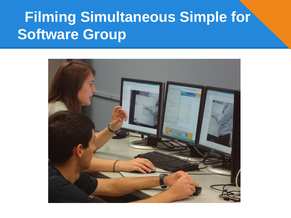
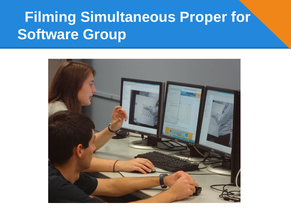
Simple: Simple -> Proper
